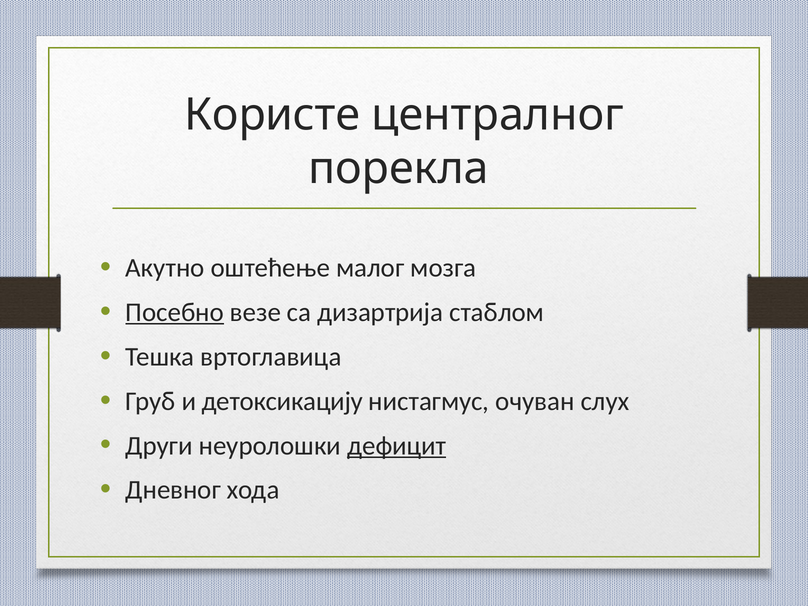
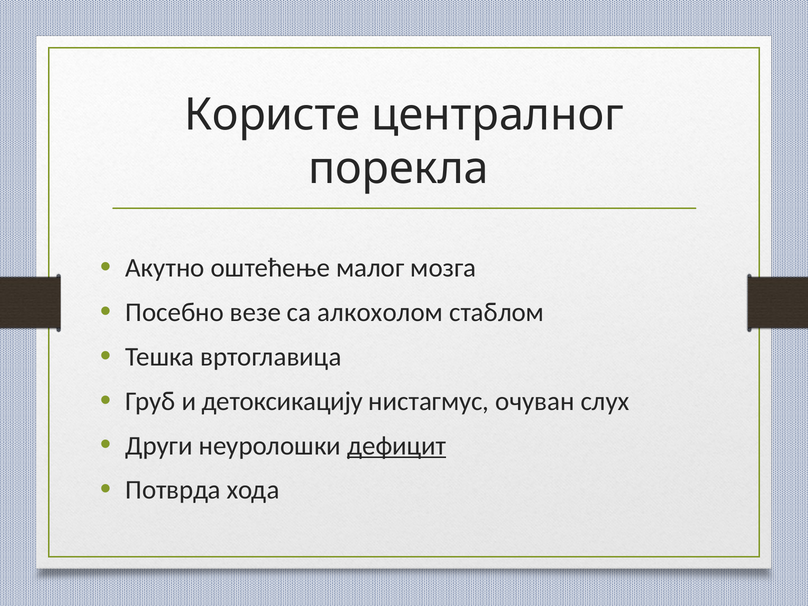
Посебно underline: present -> none
дизартрија: дизартрија -> aлкoхoлoм
Дневног: Дневног -> Потврда
